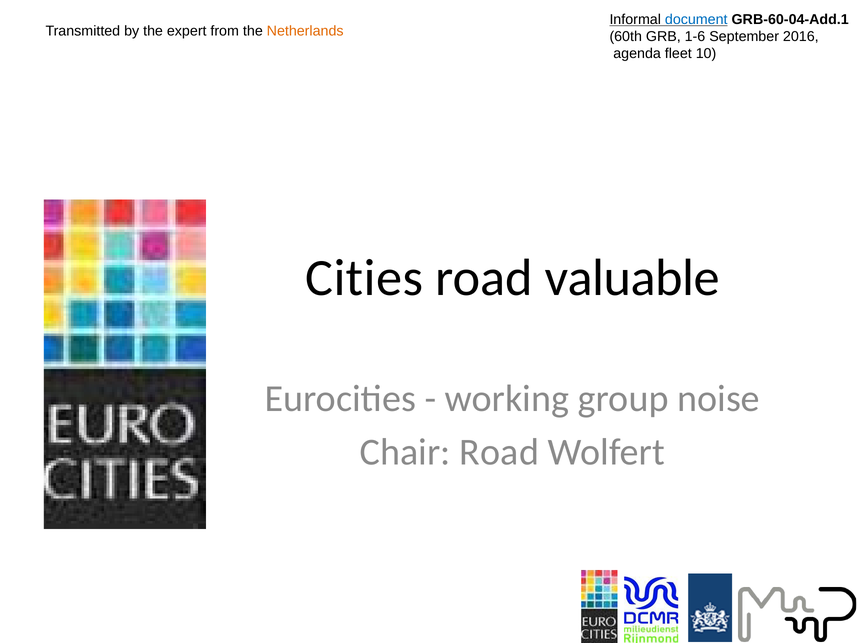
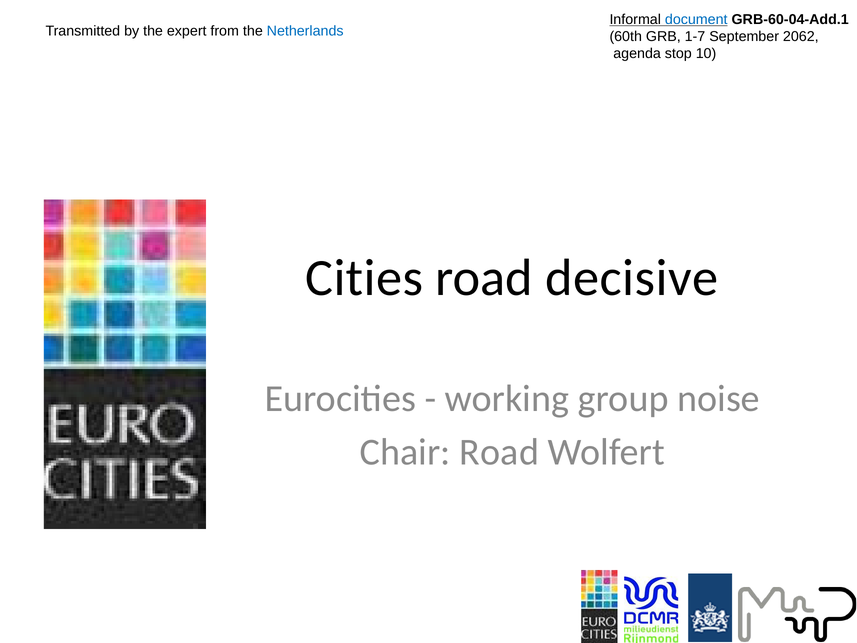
Netherlands colour: orange -> blue
1-6: 1-6 -> 1-7
2016: 2016 -> 2062
fleet: fleet -> stop
valuable: valuable -> decisive
